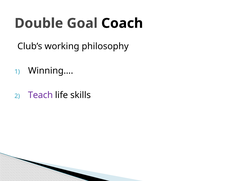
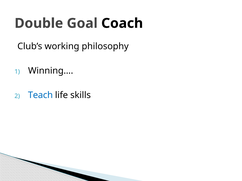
Teach colour: purple -> blue
